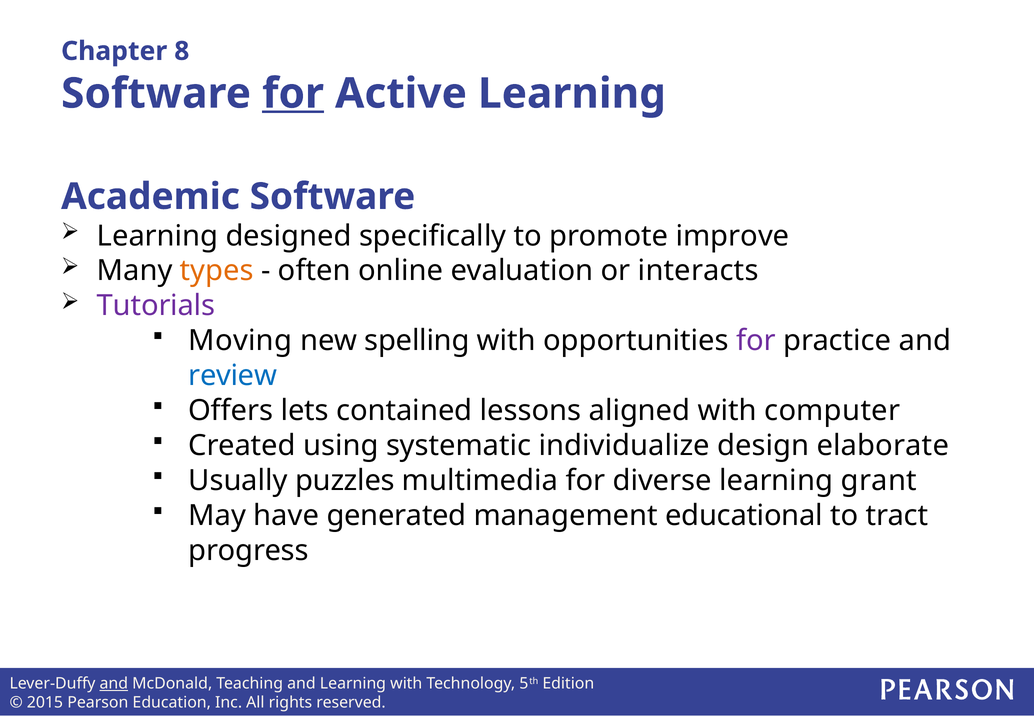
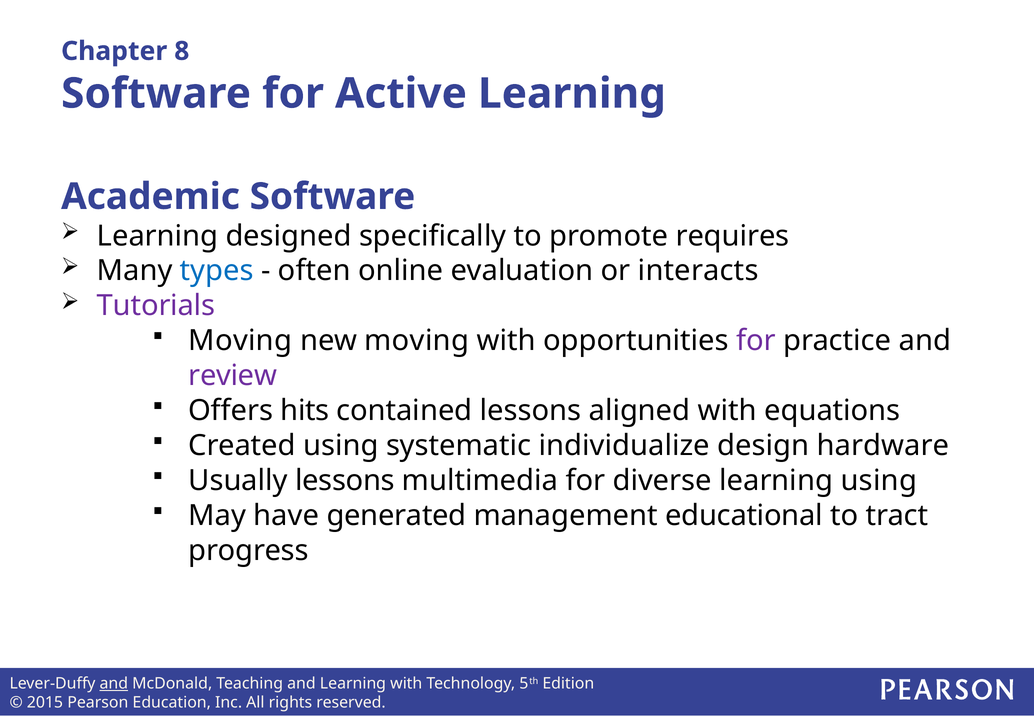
for at (293, 94) underline: present -> none
improve: improve -> requires
types colour: orange -> blue
new spelling: spelling -> moving
review colour: blue -> purple
lets: lets -> hits
computer: computer -> equations
elaborate: elaborate -> hardware
Usually puzzles: puzzles -> lessons
learning grant: grant -> using
